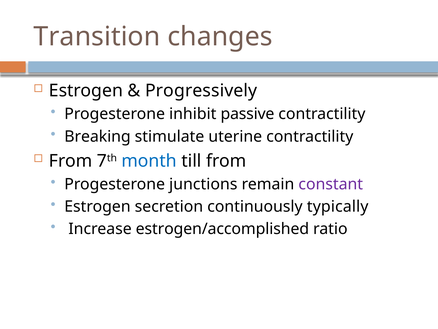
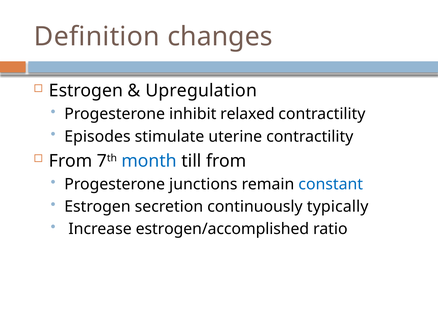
Transition: Transition -> Definition
Progressively: Progressively -> Upregulation
passive: passive -> relaxed
Breaking: Breaking -> Episodes
constant colour: purple -> blue
